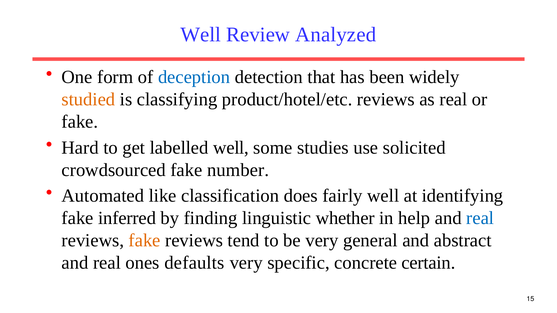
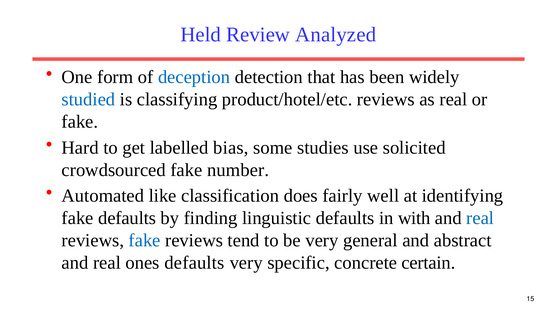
Well at (201, 35): Well -> Held
studied colour: orange -> blue
labelled well: well -> bias
fake inferred: inferred -> defaults
linguistic whether: whether -> defaults
help: help -> with
fake at (145, 241) colour: orange -> blue
